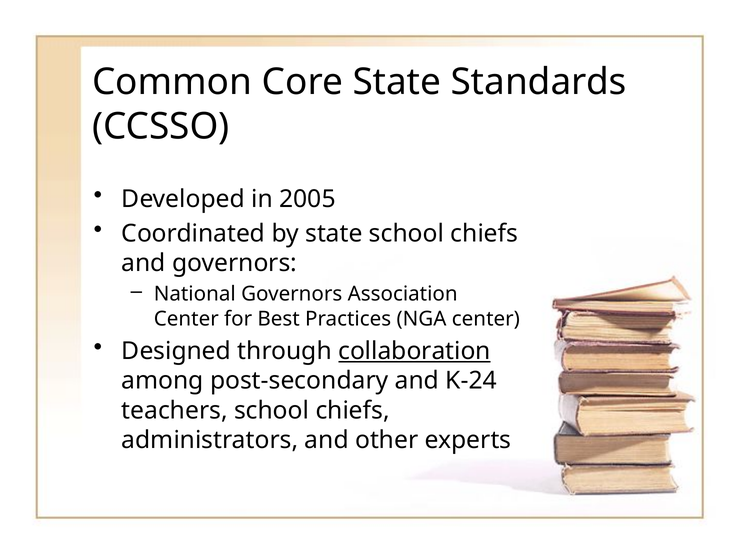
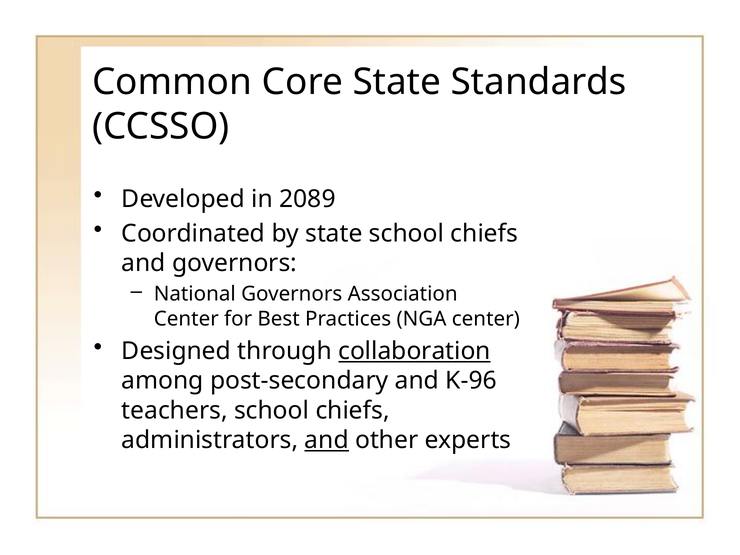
2005: 2005 -> 2089
K-24: K-24 -> K-96
and at (327, 440) underline: none -> present
